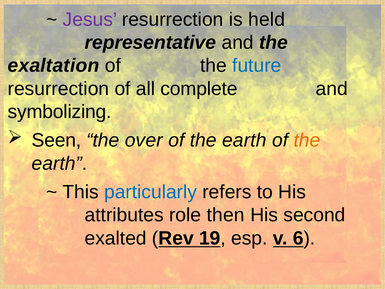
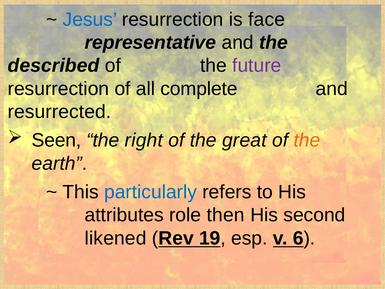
Jesus colour: purple -> blue
held: held -> face
exaltation: exaltation -> described
future colour: blue -> purple
symbolizing: symbolizing -> resurrected
over: over -> right
earth at (244, 140): earth -> great
exalted: exalted -> likened
